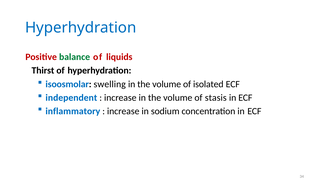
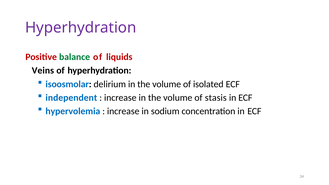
Hyperhydration at (81, 28) colour: blue -> purple
Thirst: Thirst -> Veins
swelling: swelling -> delirium
inflammatory: inflammatory -> hypervolemia
